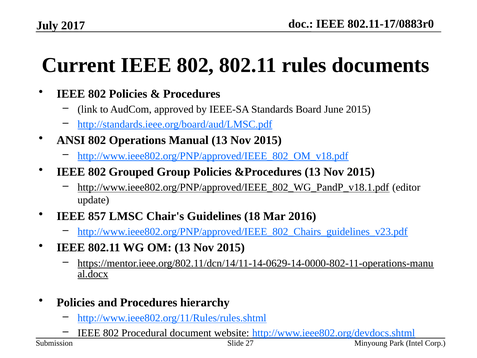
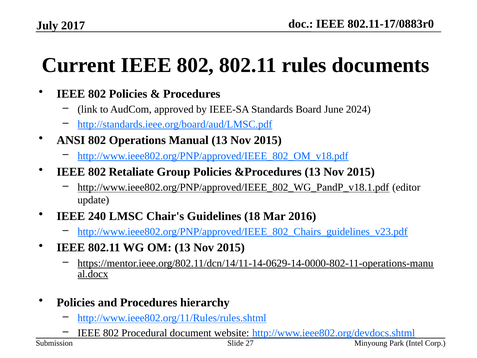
June 2015: 2015 -> 2024
Grouped: Grouped -> Retaliate
857: 857 -> 240
